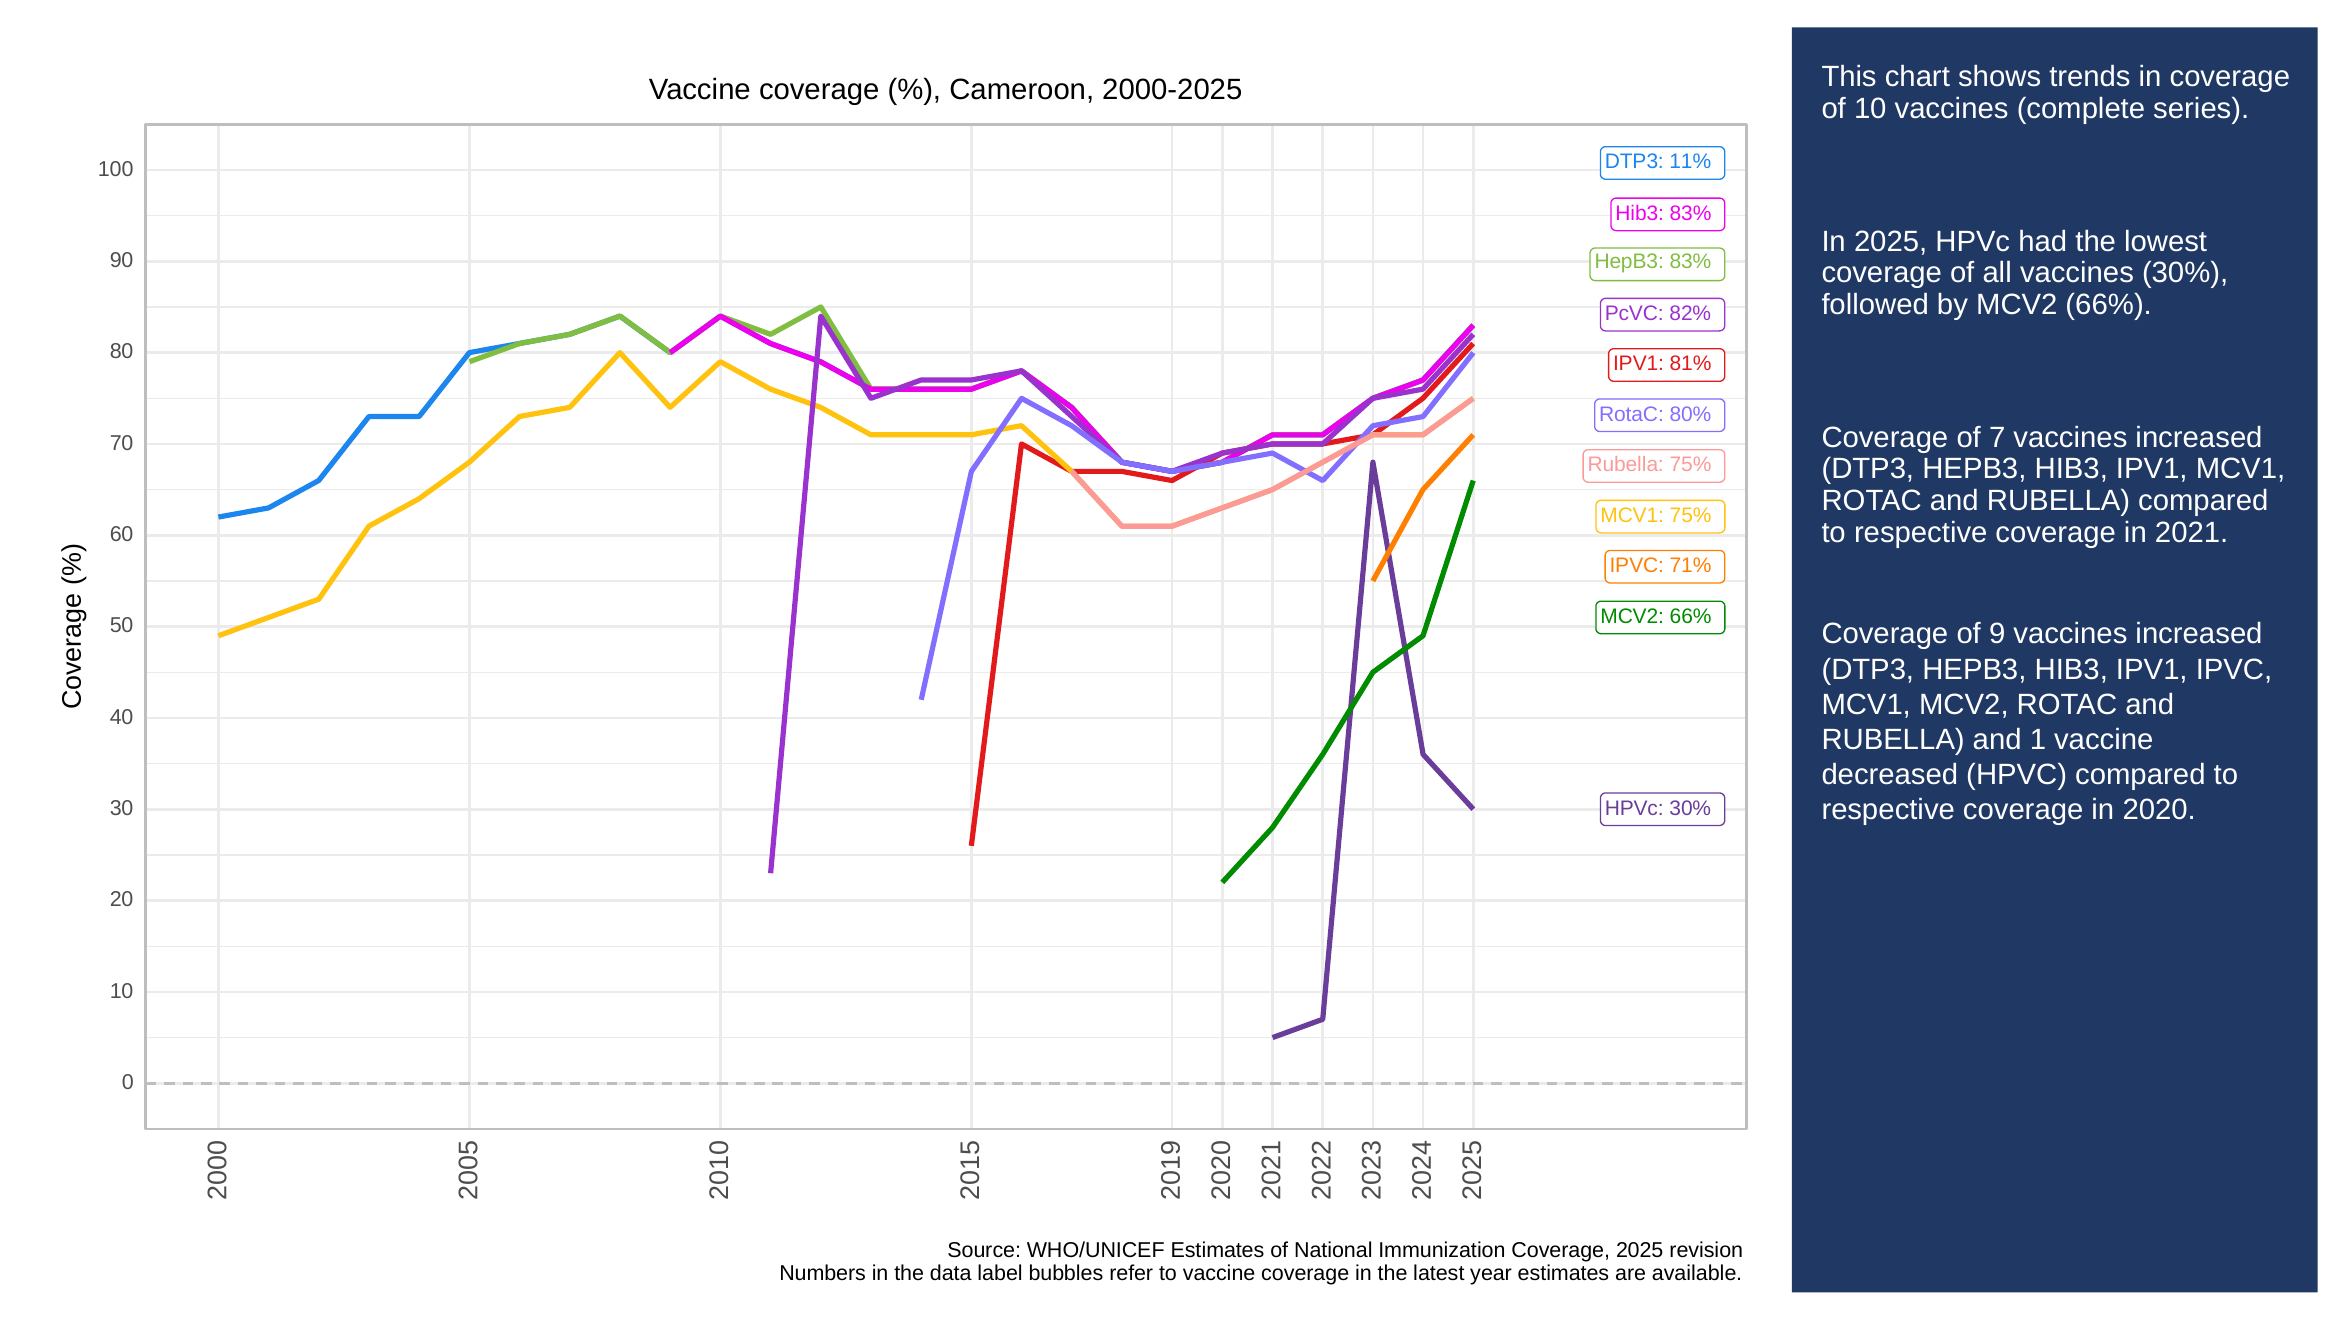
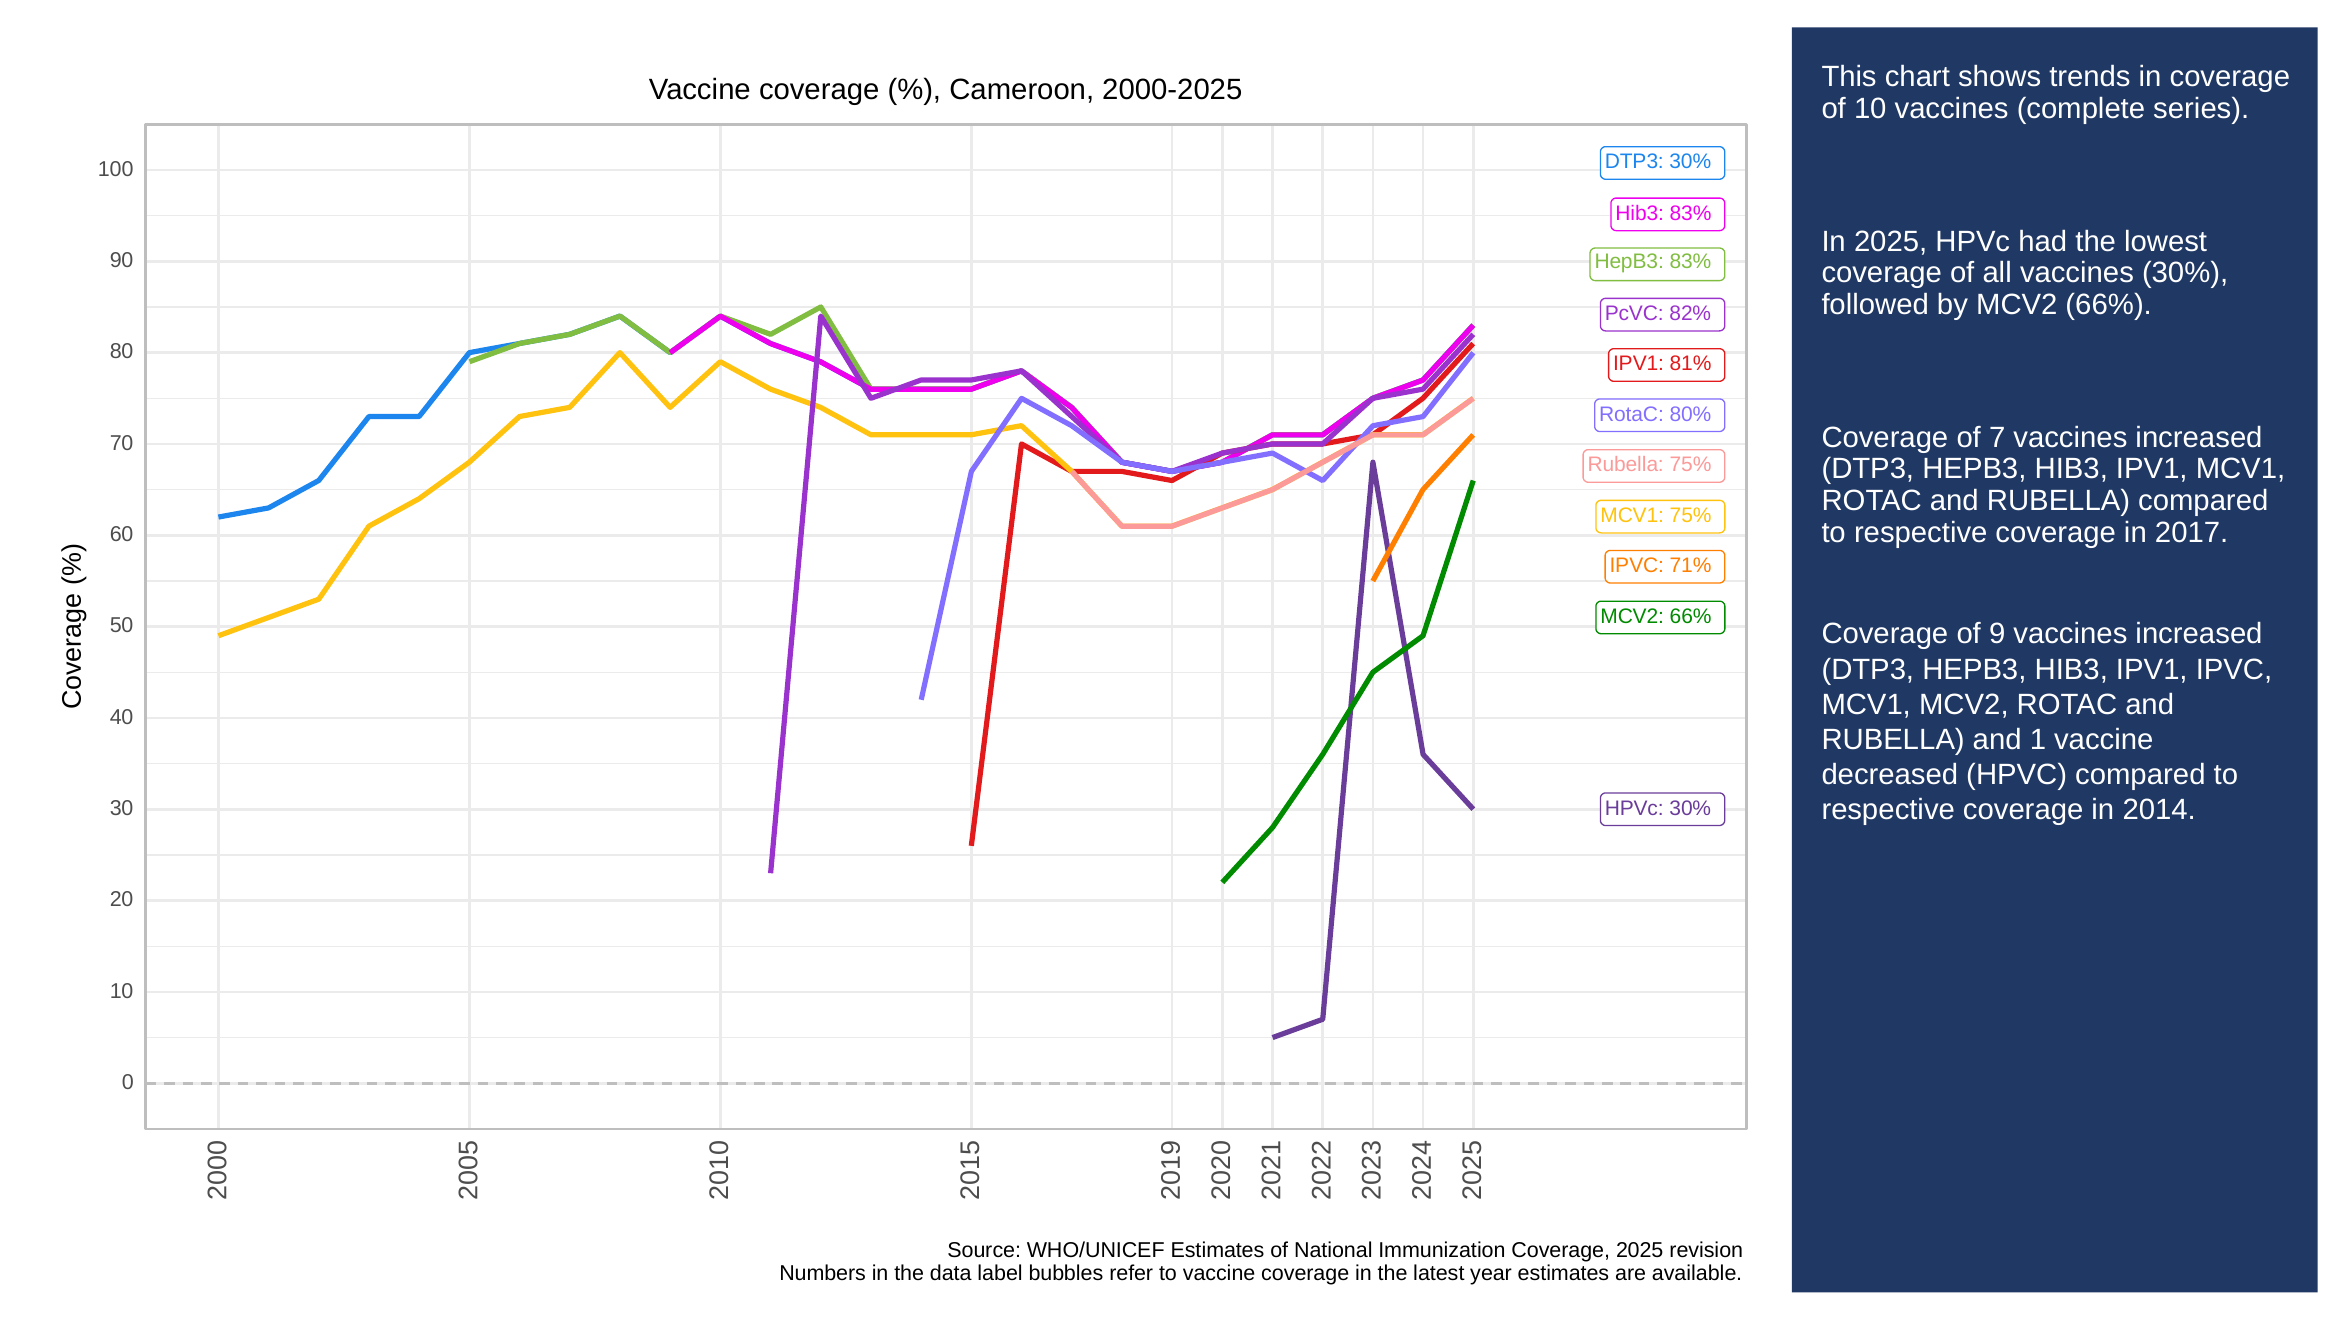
DTP3 11%: 11% -> 30%
2021: 2021 -> 2017
2020: 2020 -> 2014
